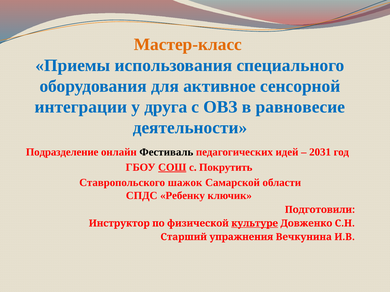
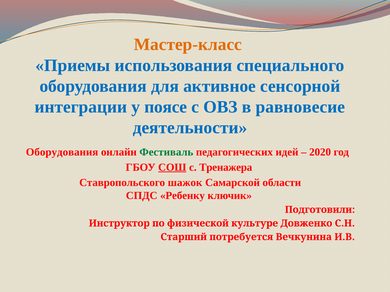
друга: друга -> поясе
Подразделение at (62, 152): Подразделение -> Оборудования
Фестиваль colour: black -> green
2031: 2031 -> 2020
Покрутить: Покрутить -> Тренажера
культуре underline: present -> none
упражнения: упражнения -> потребуется
